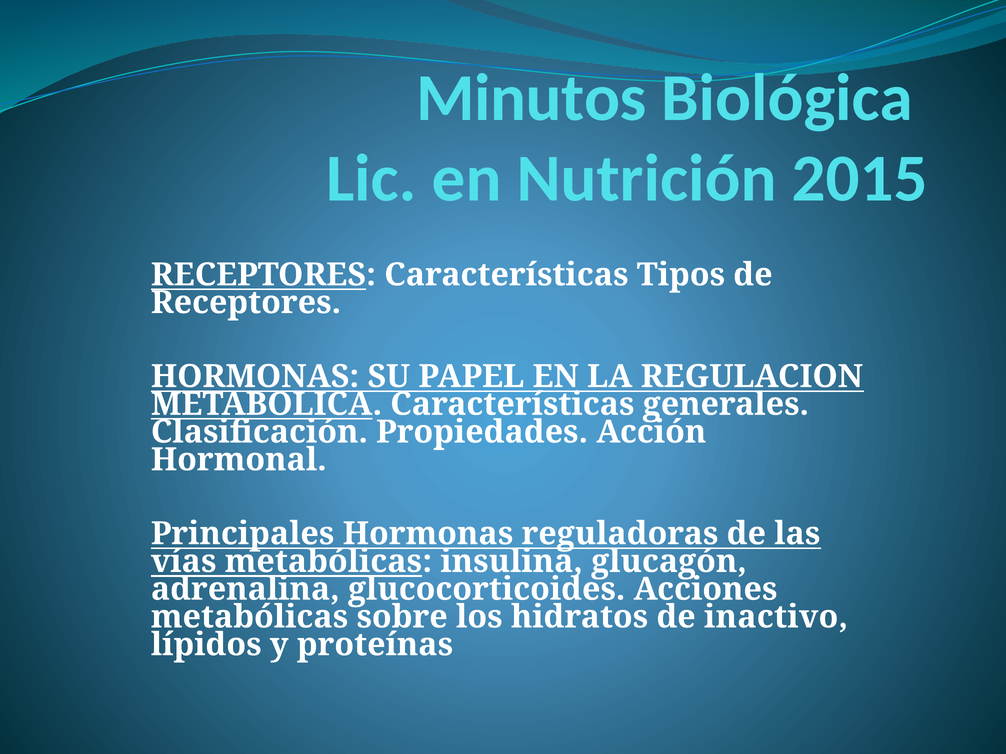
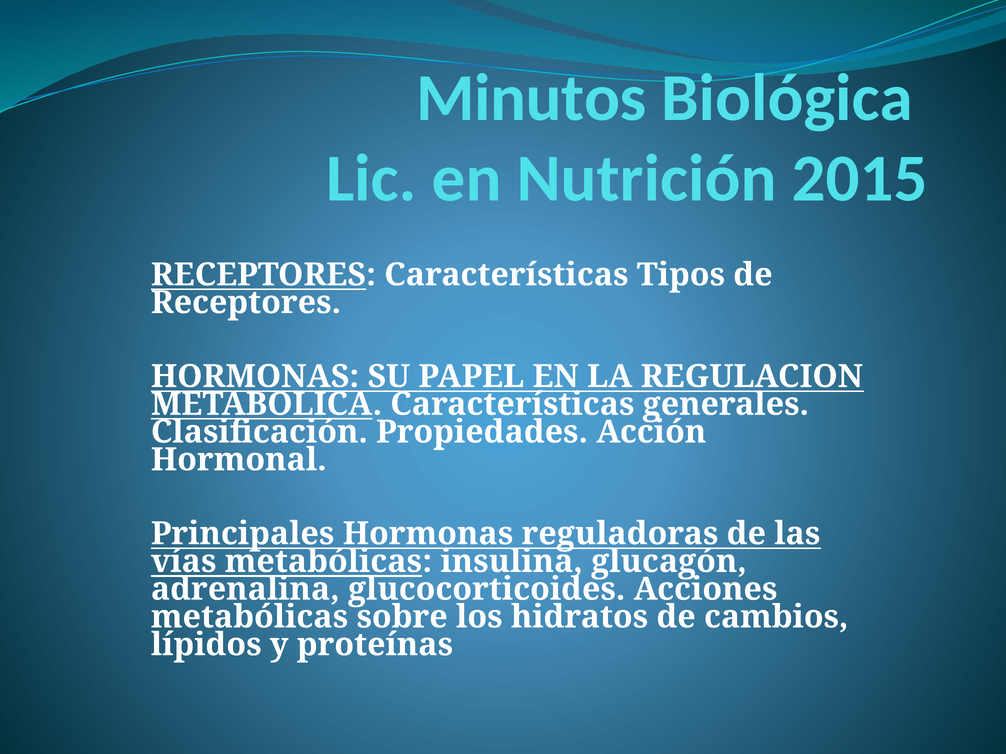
inactivo: inactivo -> cambios
